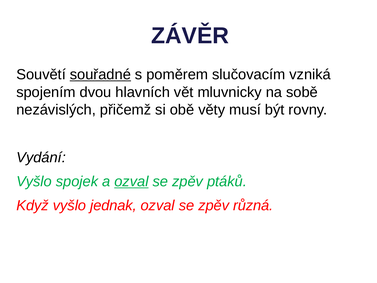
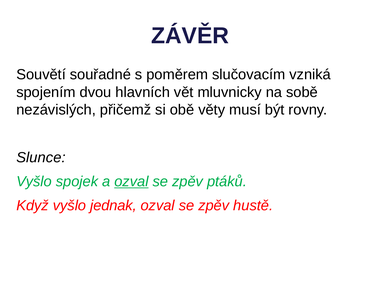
souřadné underline: present -> none
Vydání: Vydání -> Slunce
různá: různá -> hustě
